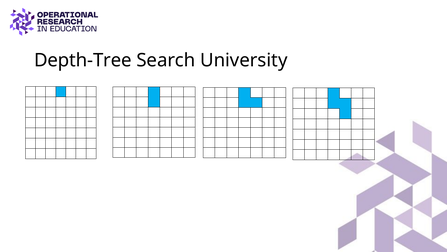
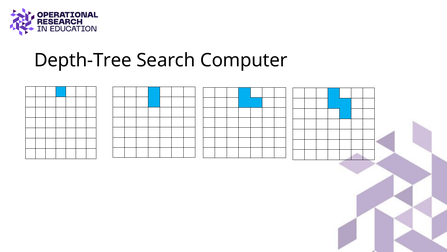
University: University -> Computer
